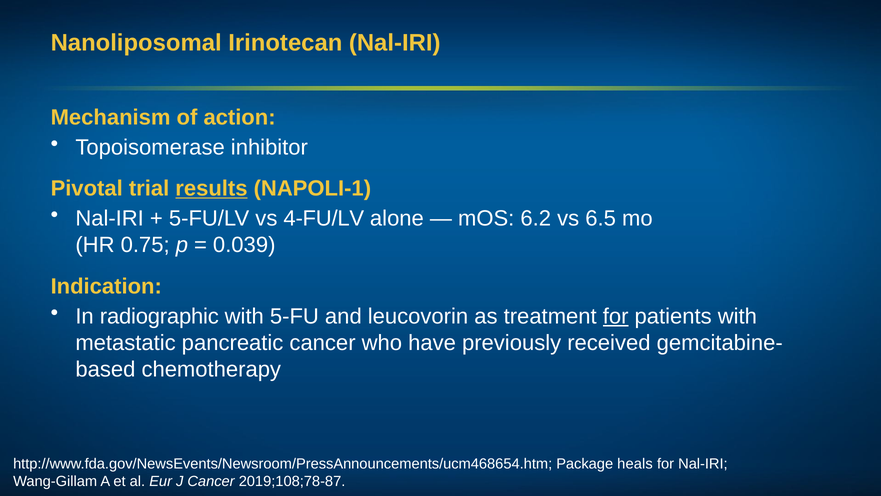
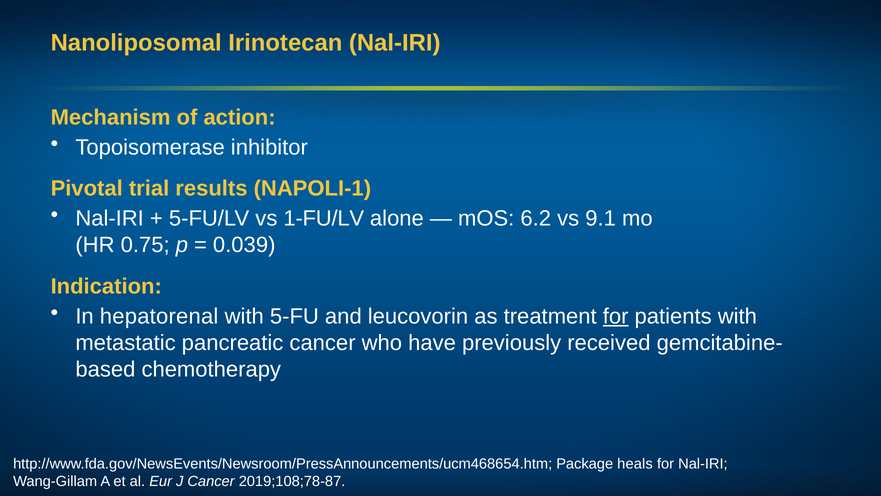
results underline: present -> none
4-FU/LV: 4-FU/LV -> 1-FU/LV
6.5: 6.5 -> 9.1
radiographic: radiographic -> hepatorenal
